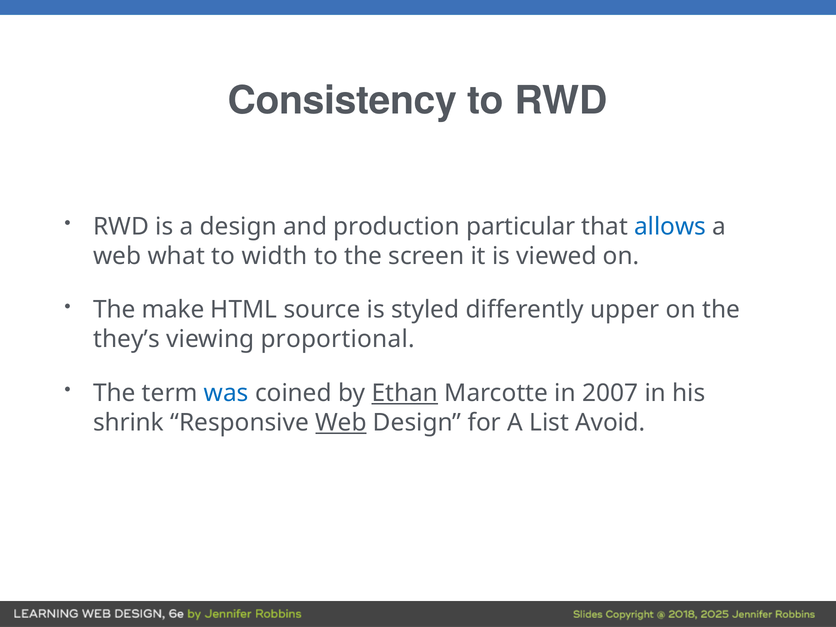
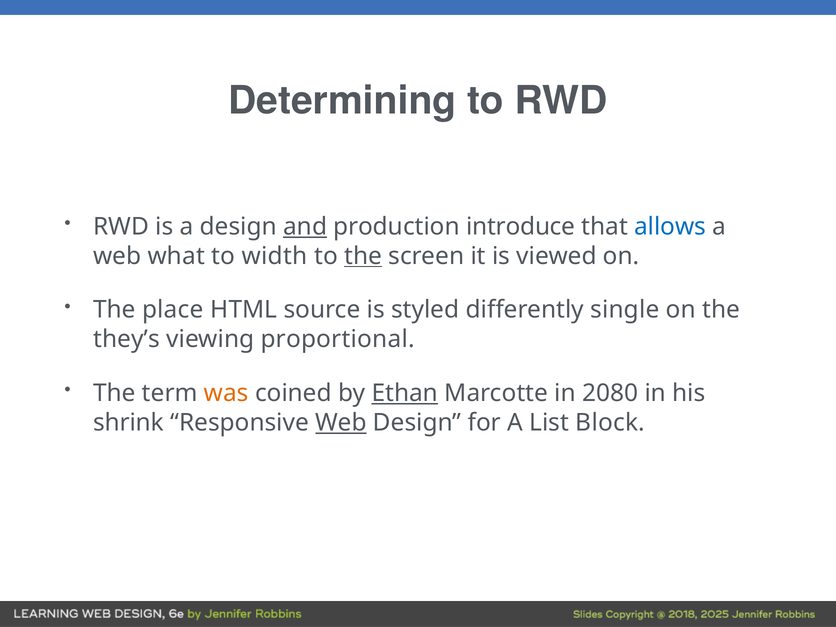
Consistency: Consistency -> Determining
and underline: none -> present
particular: particular -> introduce
the at (363, 256) underline: none -> present
make: make -> place
upper: upper -> single
was colour: blue -> orange
2007: 2007 -> 2080
Avoid: Avoid -> Block
